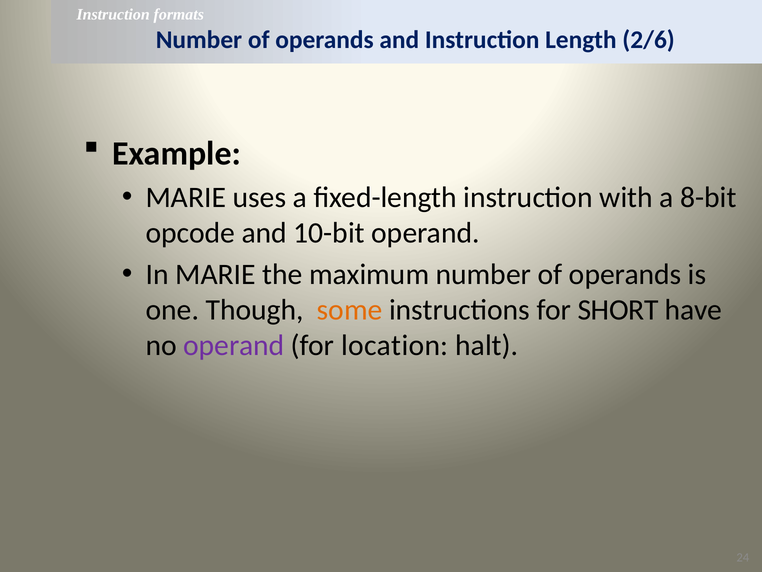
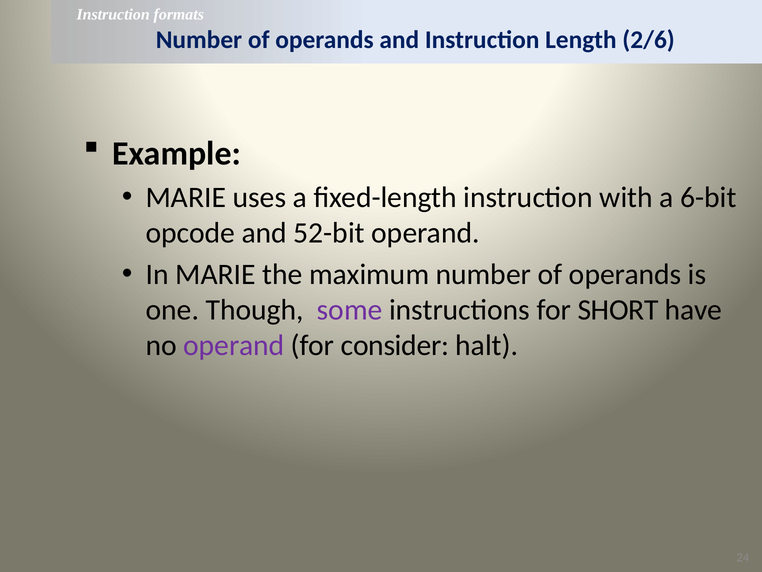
8-bit: 8-bit -> 6-bit
10-bit: 10-bit -> 52-bit
some colour: orange -> purple
location: location -> consider
